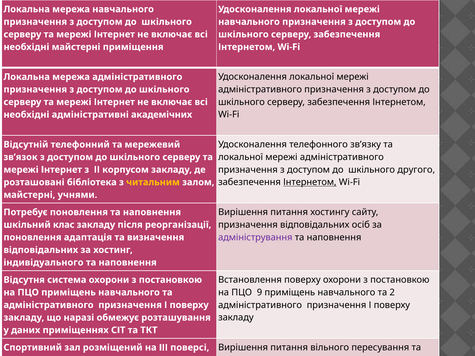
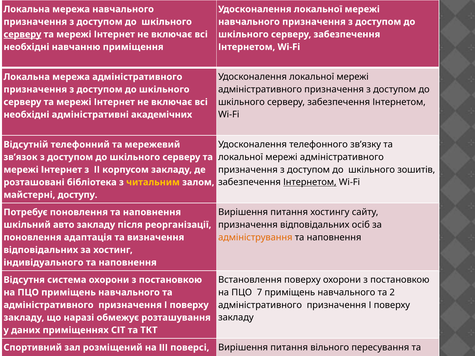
серверу at (22, 34) underline: none -> present
необхідні майстерні: майстерні -> навчанню
другого: другого -> зошитів
майстерні учнями: учнями -> доступу
клас: клас -> авто
адміністрування colour: purple -> orange
9: 9 -> 7
